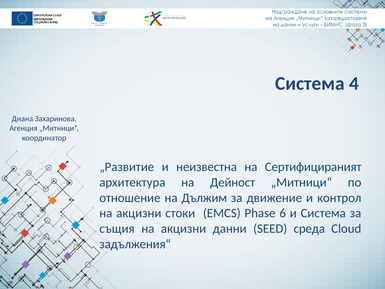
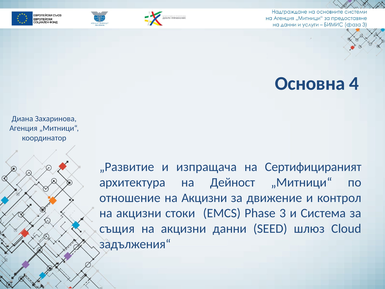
Система at (310, 83): Система -> Основна
неизвестна: неизвестна -> изпращача
отношение на Дължим: Дължим -> Акцизни
6: 6 -> 3
среда: среда -> шлюз
